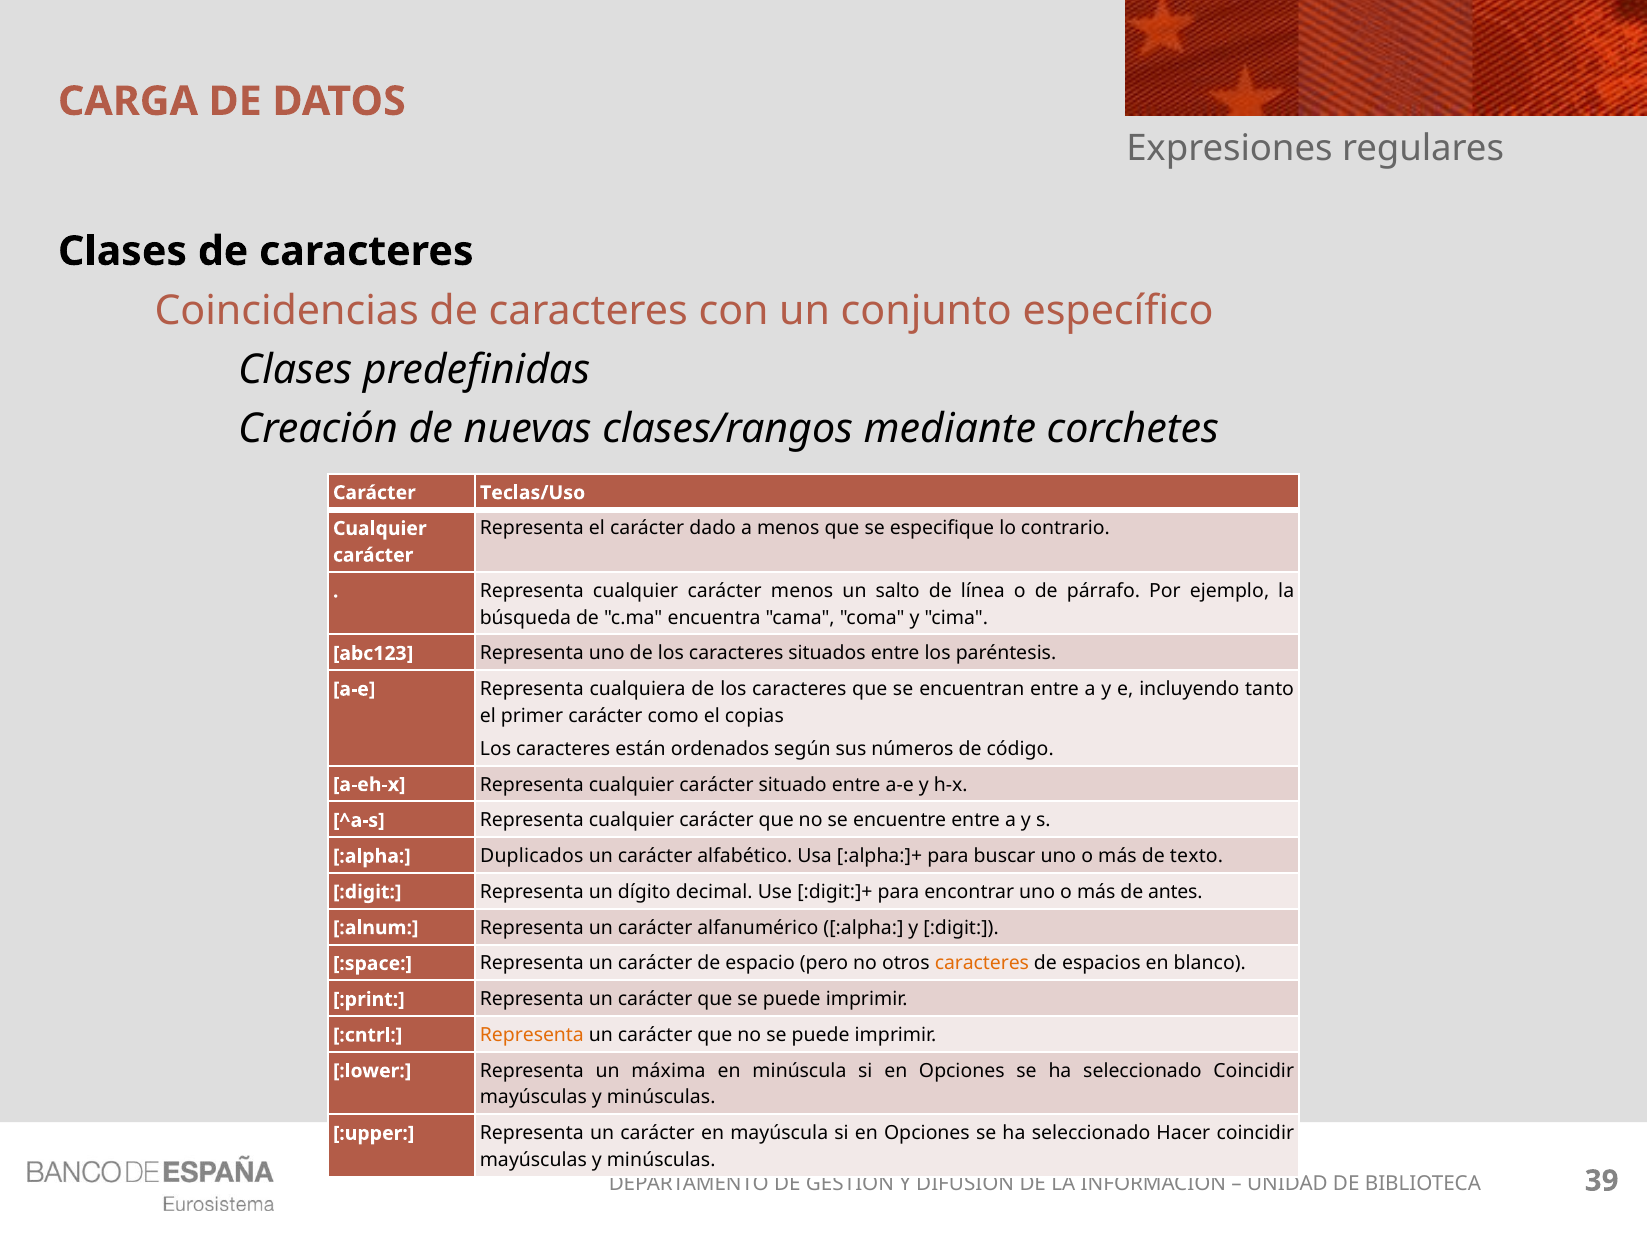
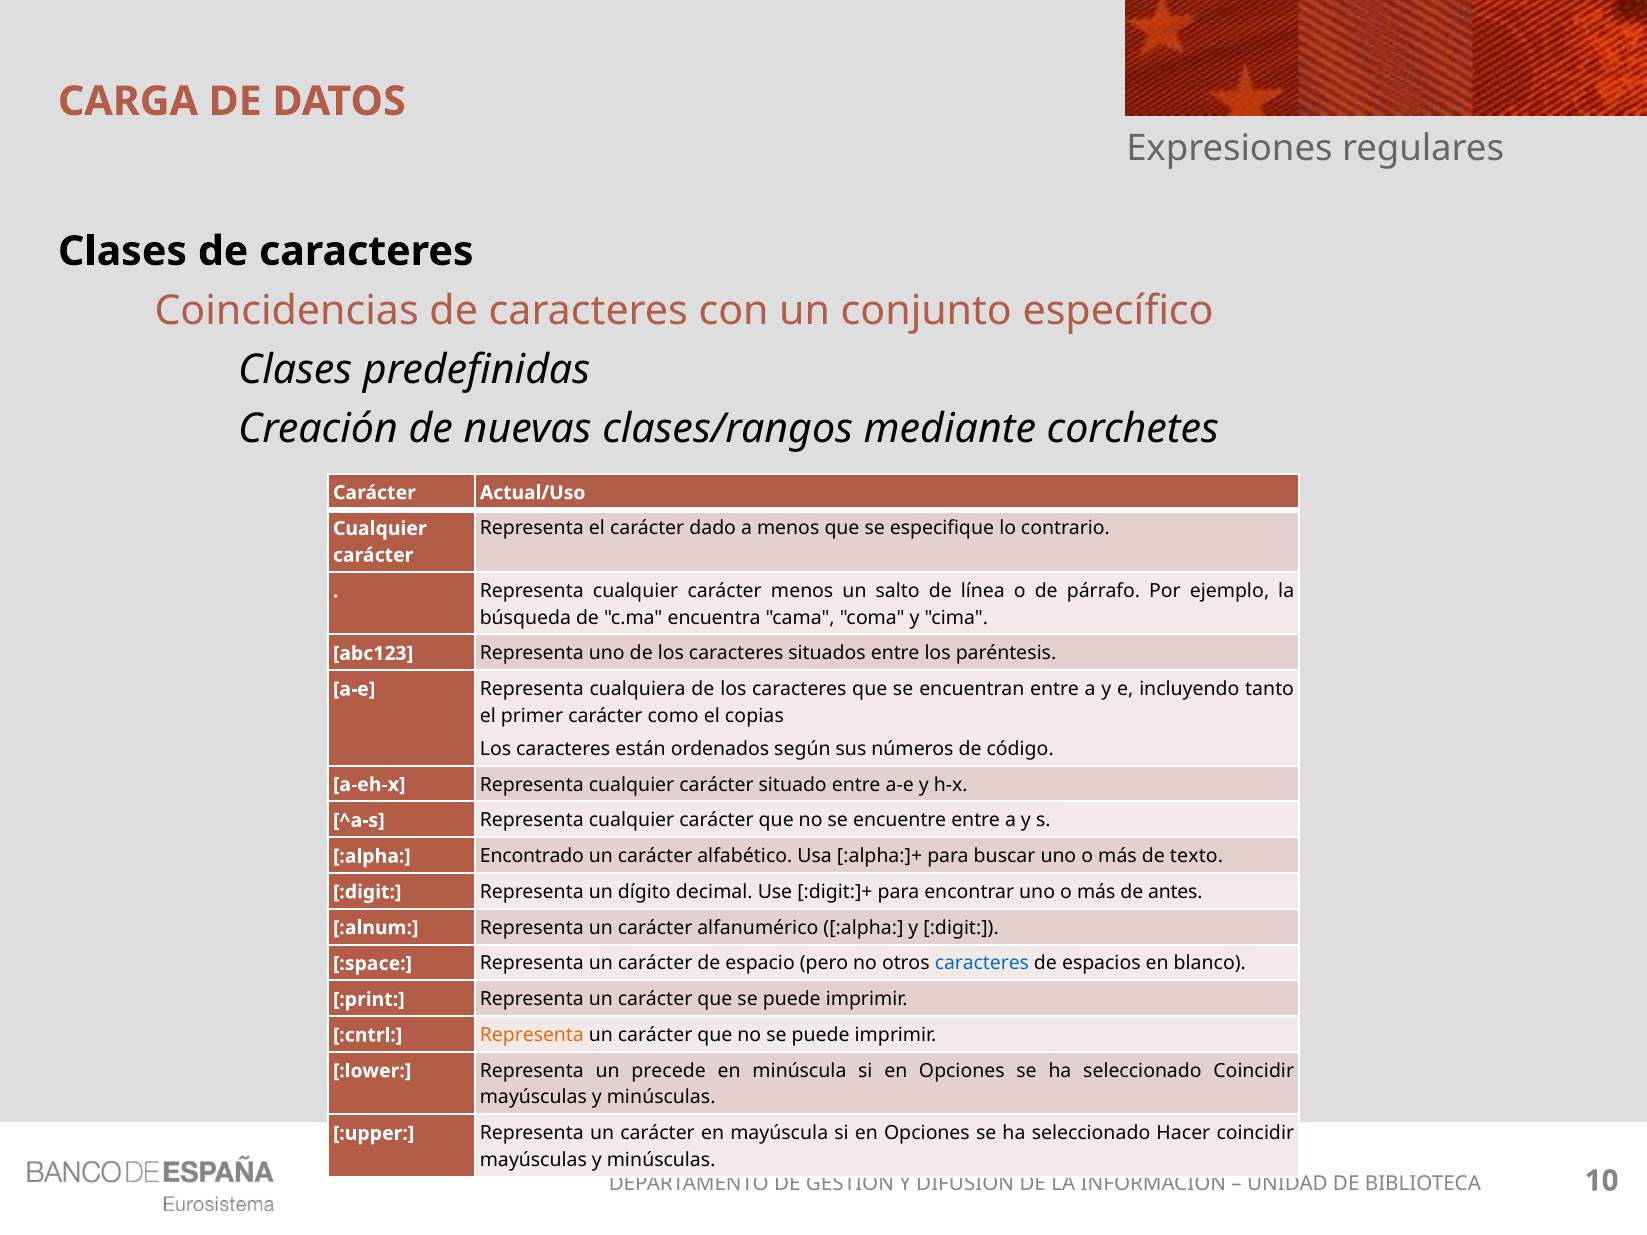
Teclas/Uso: Teclas/Uso -> Actual/Uso
Duplicados: Duplicados -> Encontrado
caracteres at (982, 964) colour: orange -> blue
máxima: máxima -> precede
39: 39 -> 10
